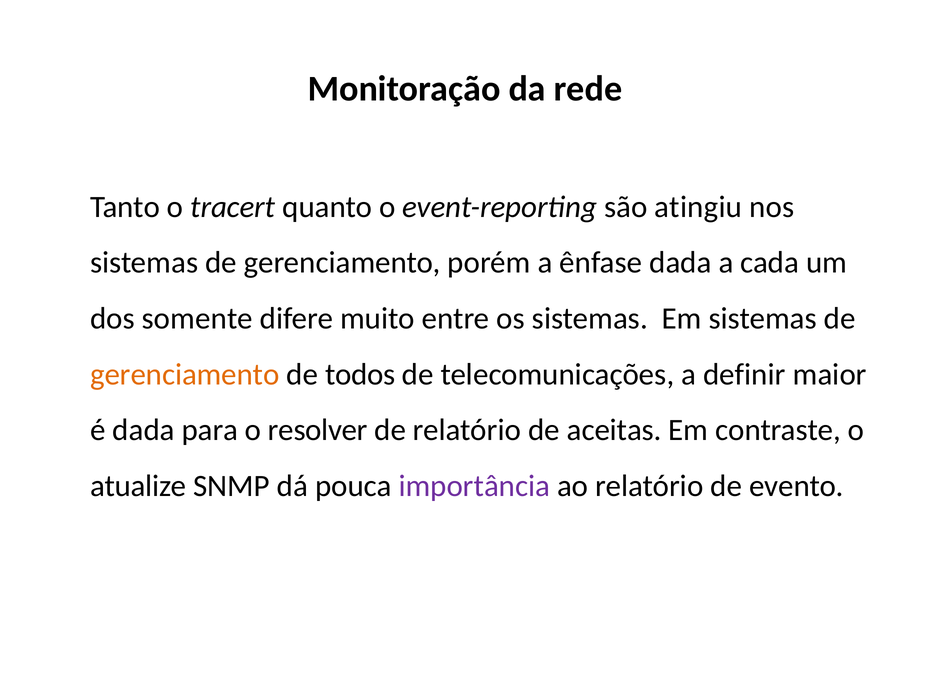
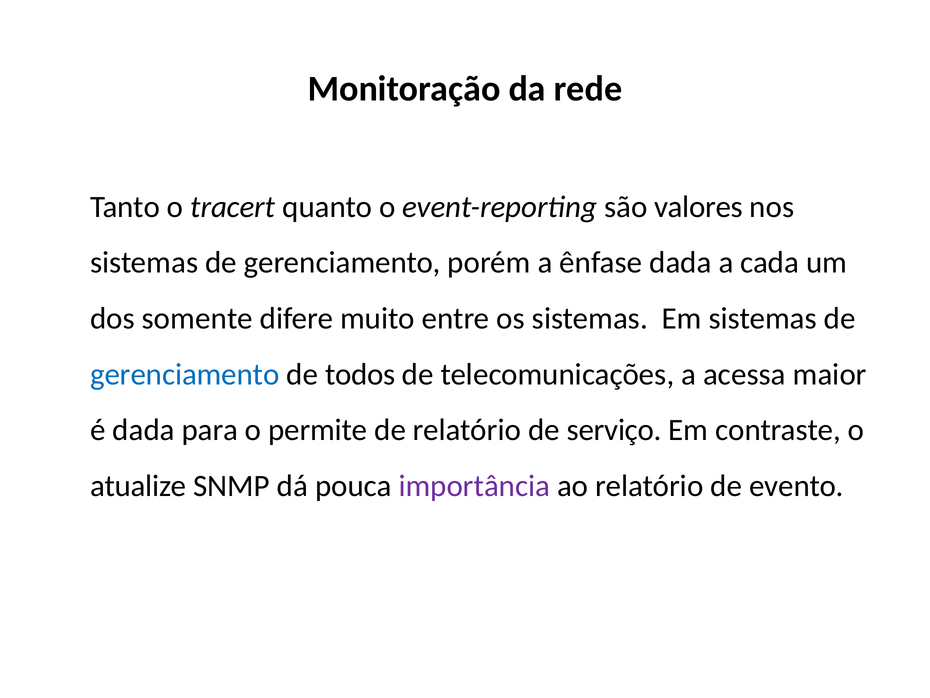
atingiu: atingiu -> valores
gerenciamento at (185, 374) colour: orange -> blue
definir: definir -> acessa
resolver: resolver -> permite
aceitas: aceitas -> serviço
